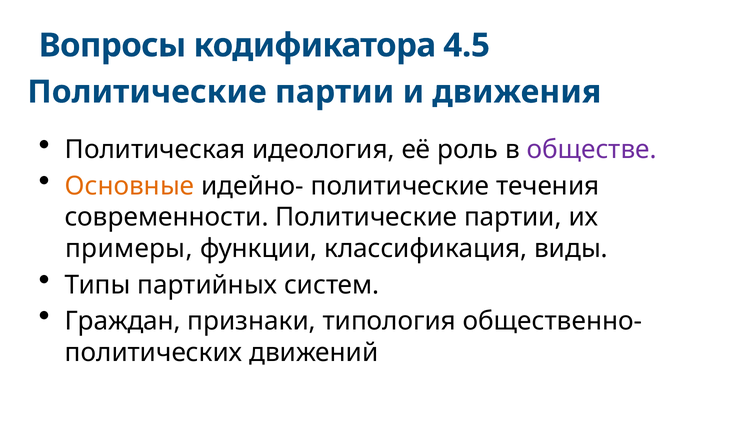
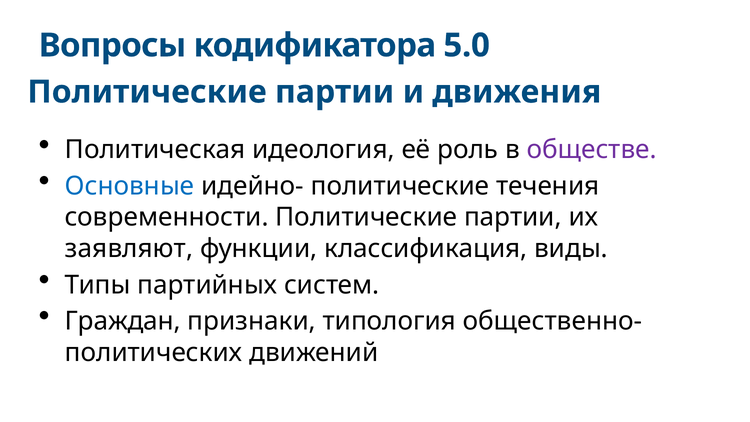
4.5: 4.5 -> 5.0
Основные colour: orange -> blue
примеры: примеры -> заявляют
